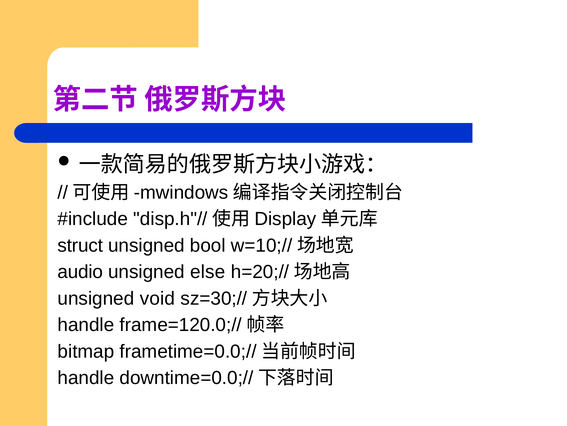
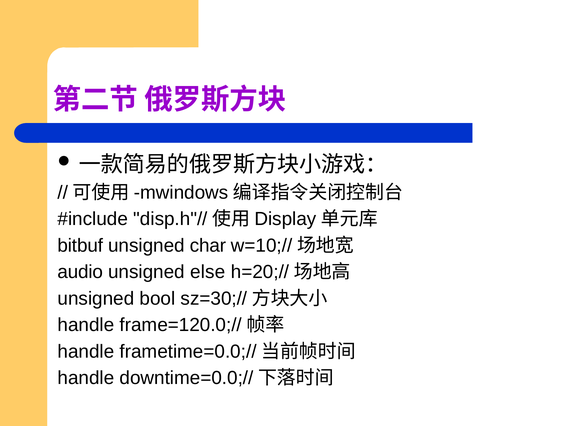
struct: struct -> bitbuf
bool: bool -> char
void: void -> bool
bitmap at (86, 351): bitmap -> handle
